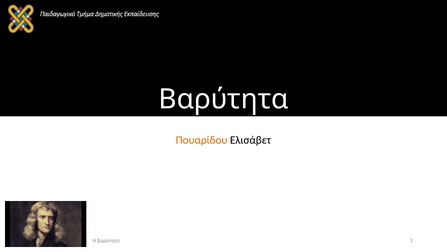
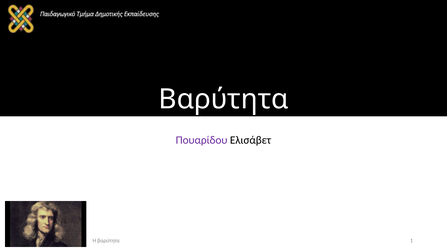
Πουαρίδου colour: orange -> purple
